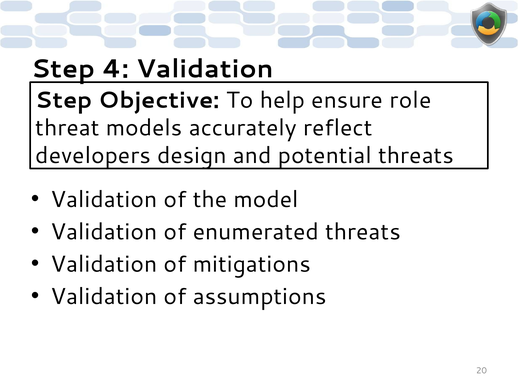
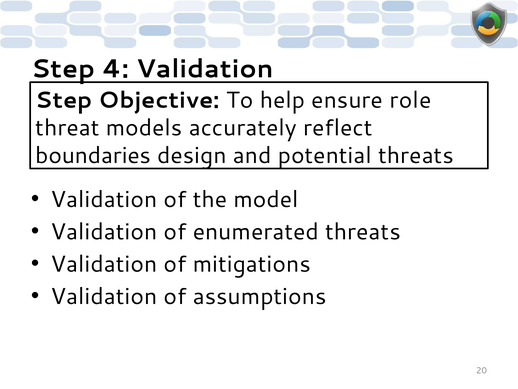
developers: developers -> boundaries
